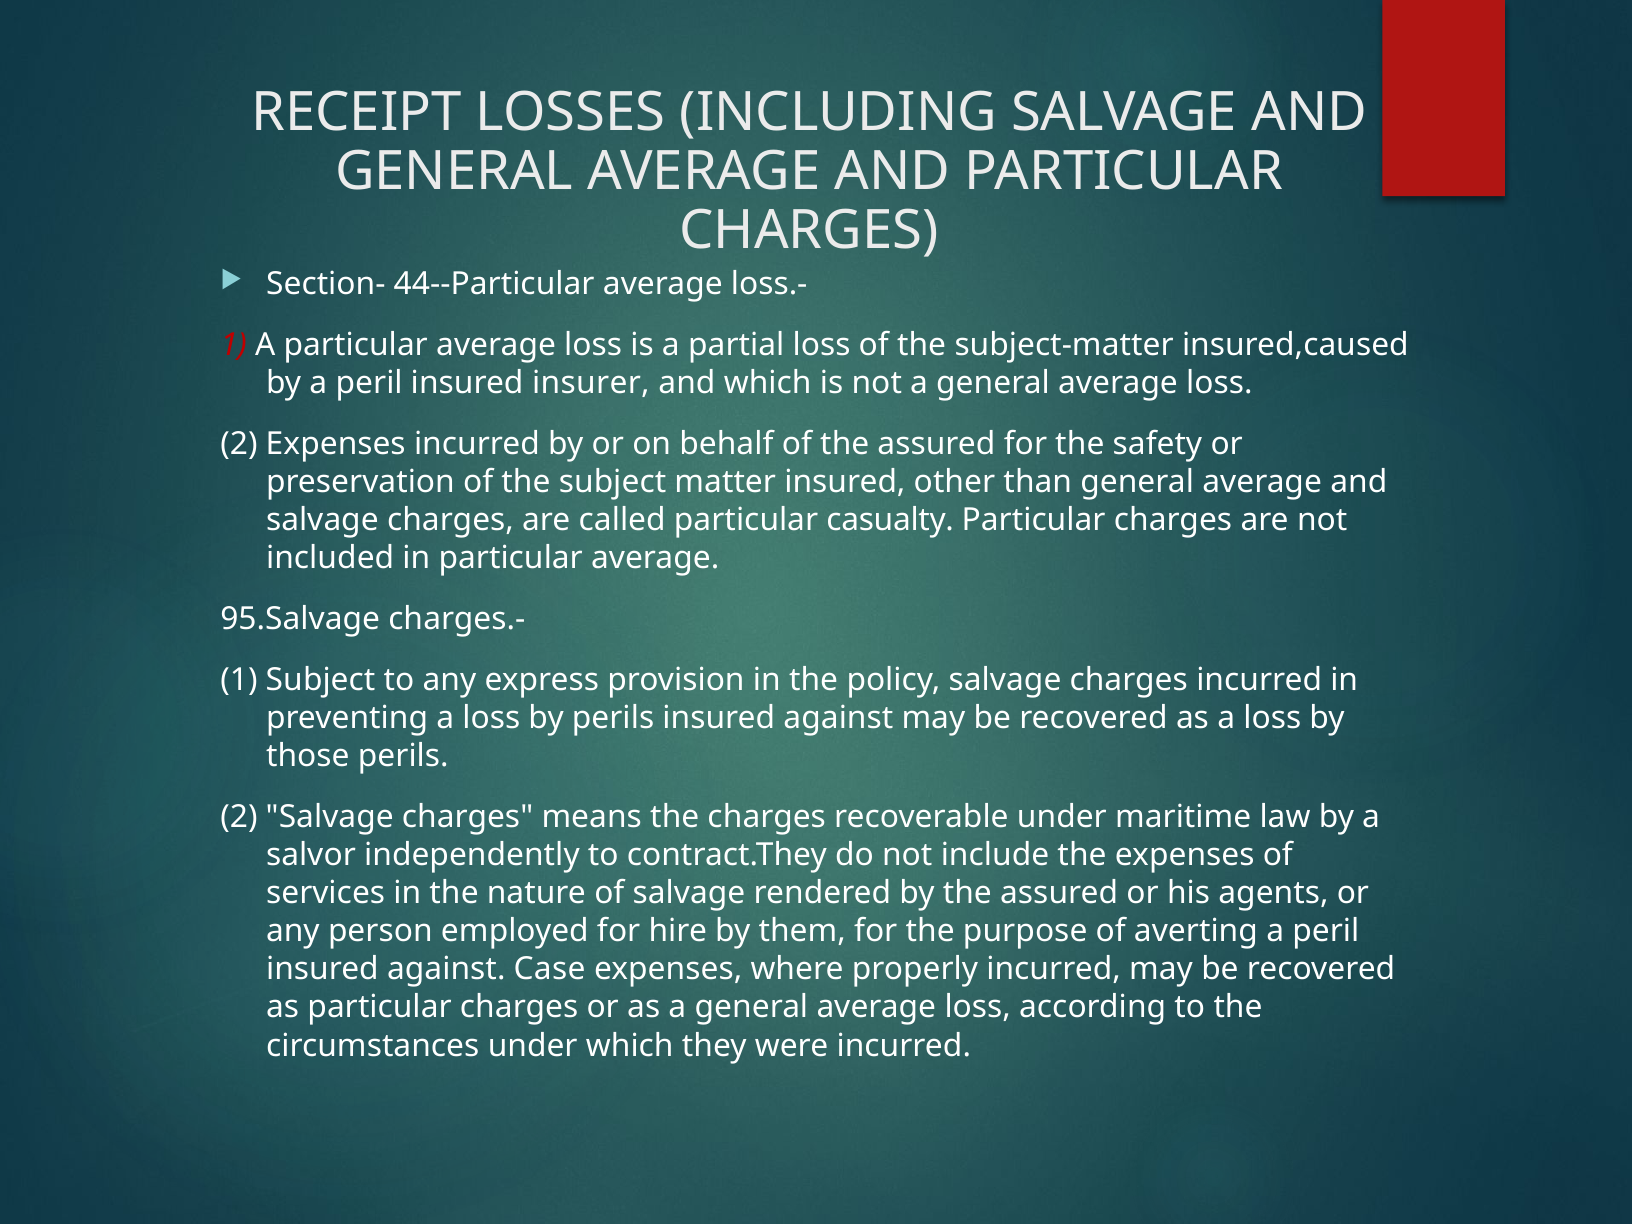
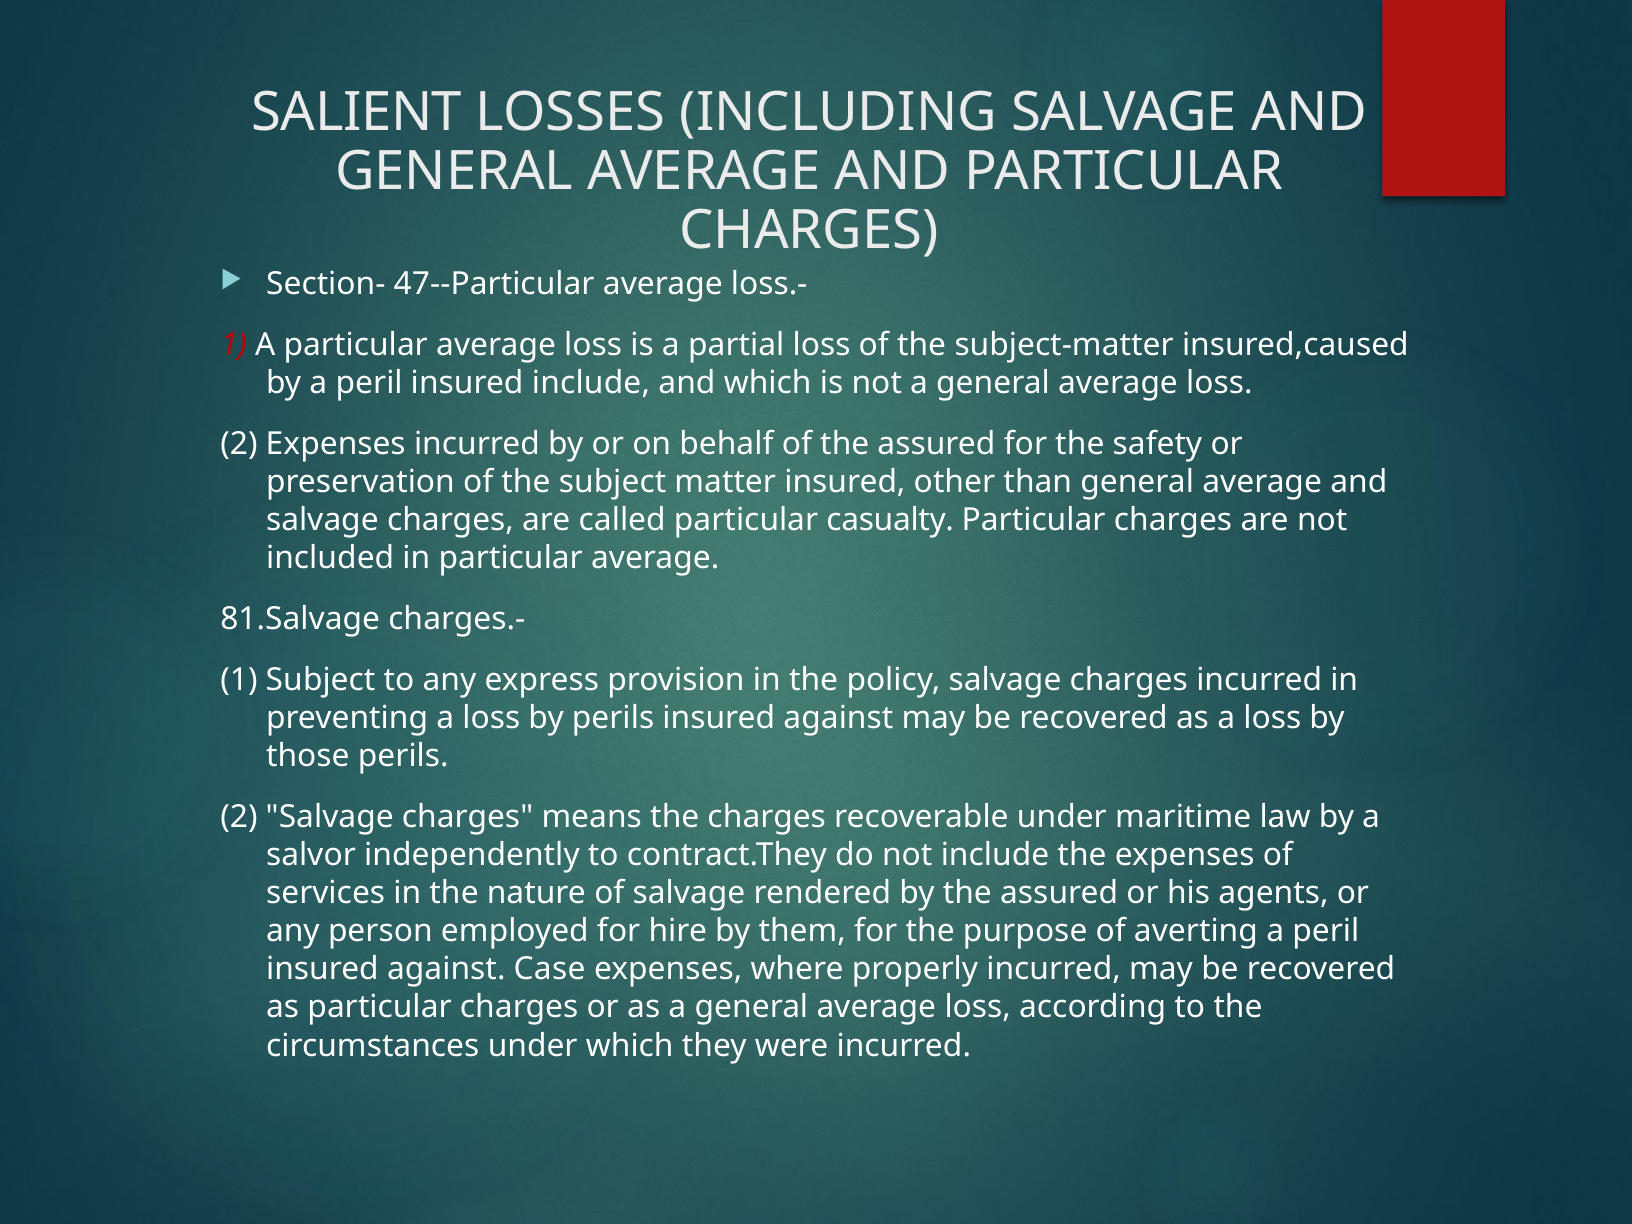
RECEIPT: RECEIPT -> SALIENT
44--Particular: 44--Particular -> 47--Particular
insured insurer: insurer -> include
95.Salvage: 95.Salvage -> 81.Salvage
